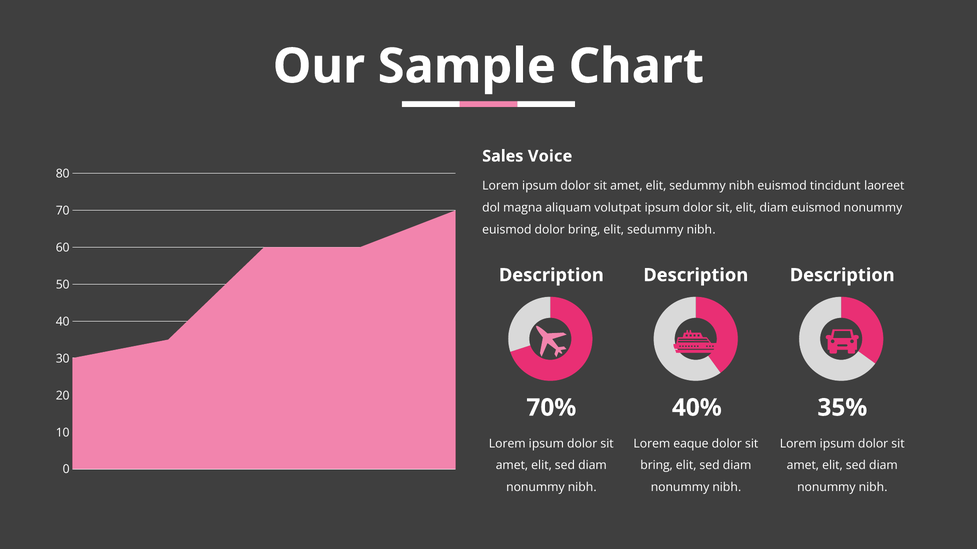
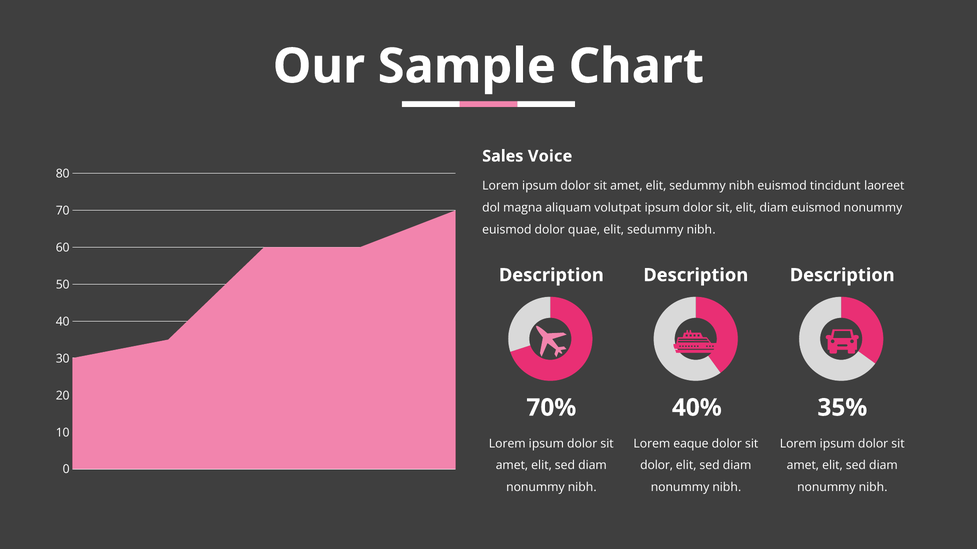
dolor bring: bring -> quae
bring at (657, 466): bring -> dolor
